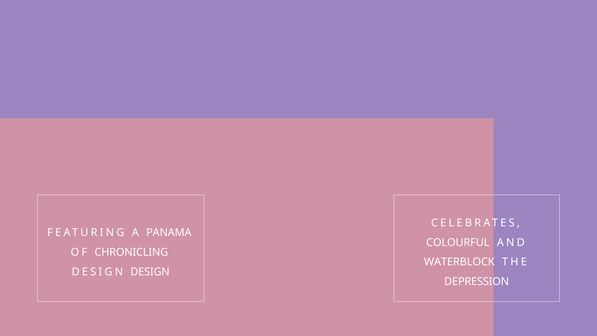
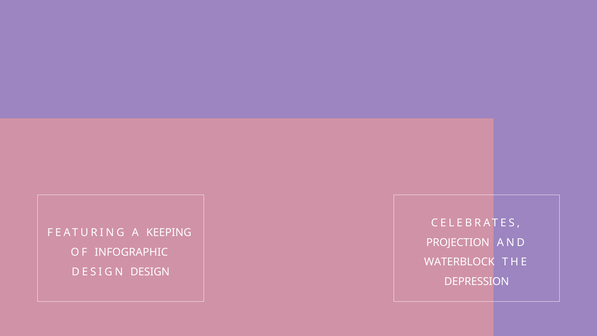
PANAMA: PANAMA -> KEEPING
COLOURFUL: COLOURFUL -> PROJECTION
CHRONICLING: CHRONICLING -> INFOGRAPHIC
